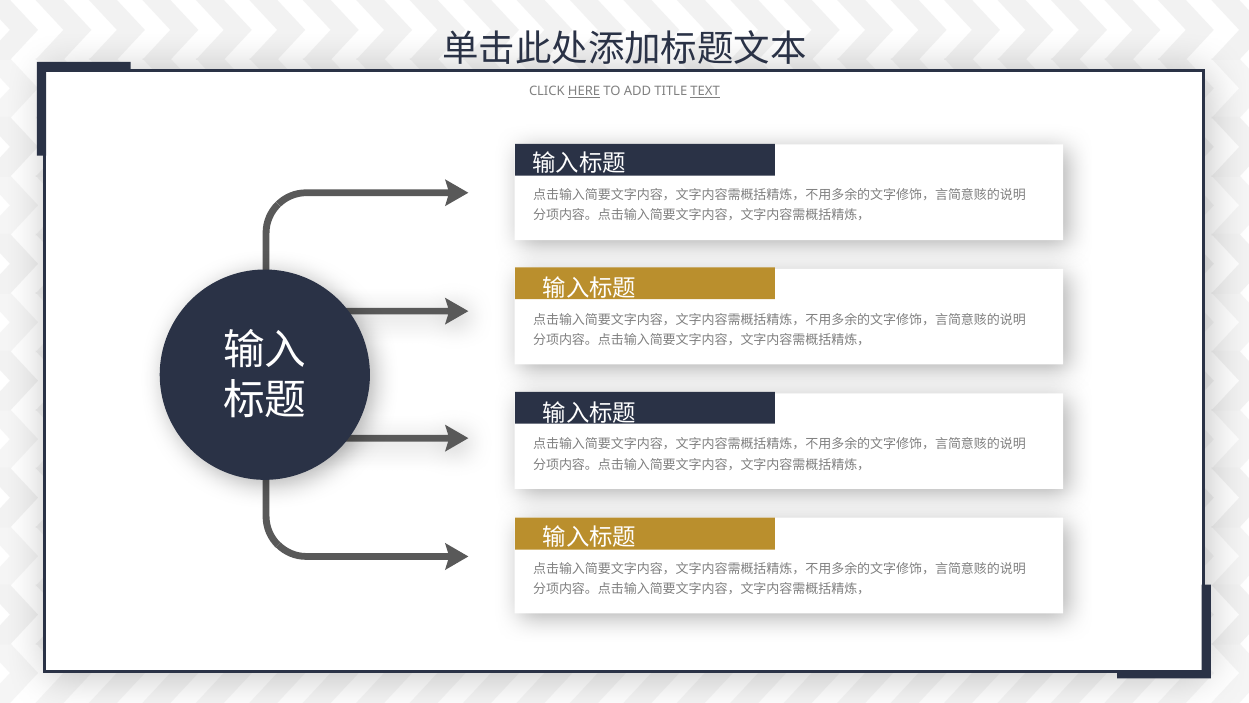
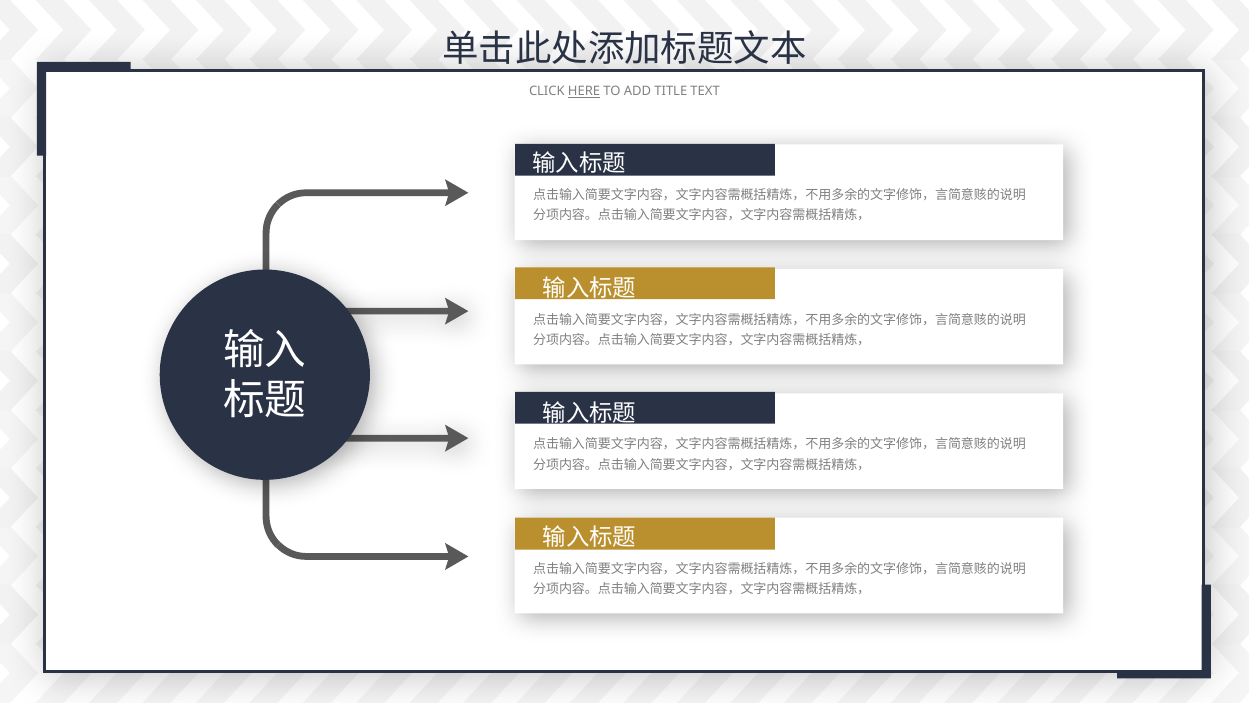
TEXT underline: present -> none
